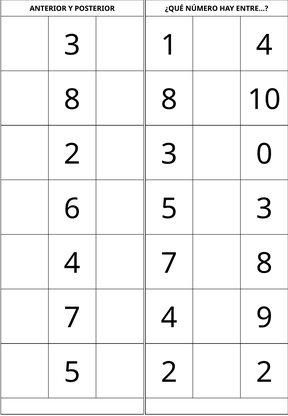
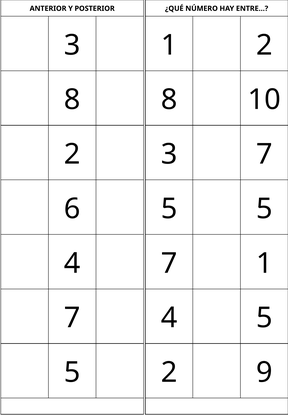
1 4: 4 -> 2
3 0: 0 -> 7
5 3: 3 -> 5
7 8: 8 -> 1
4 9: 9 -> 5
2 2: 2 -> 9
